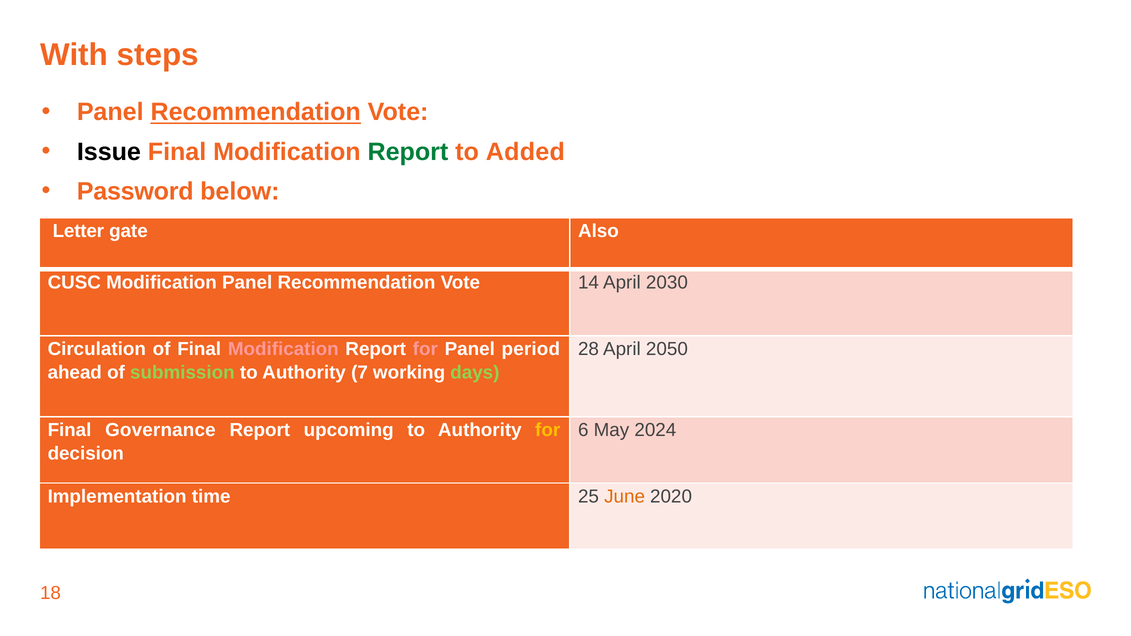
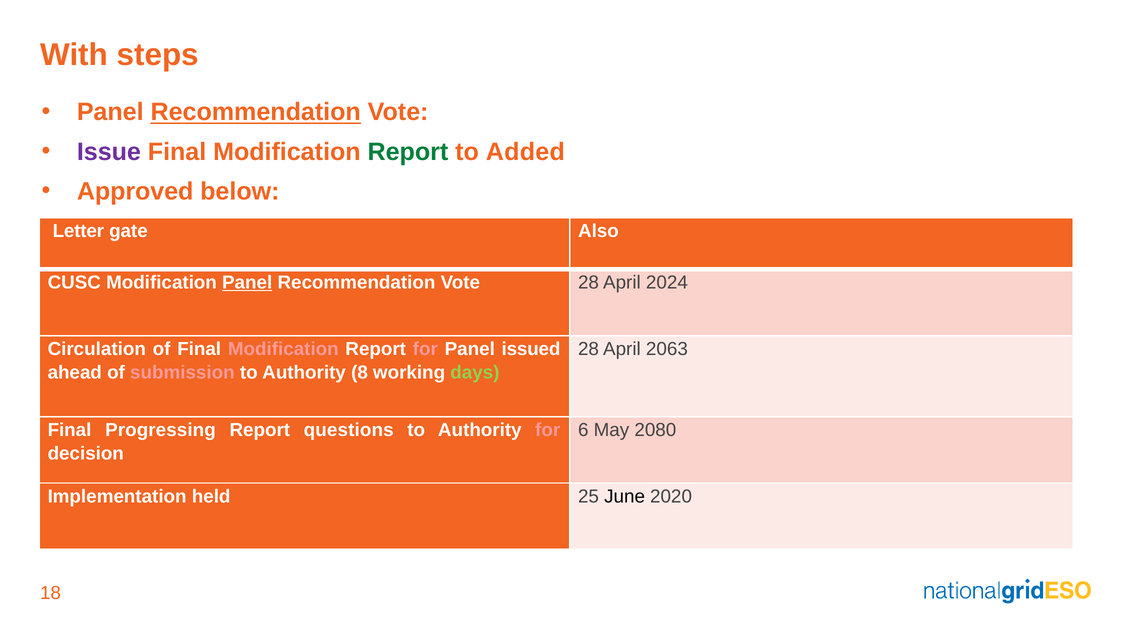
Issue colour: black -> purple
Password: Password -> Approved
Panel at (247, 283) underline: none -> present
Vote 14: 14 -> 28
2030: 2030 -> 2024
period: period -> issued
2050: 2050 -> 2063
submission colour: light green -> pink
7: 7 -> 8
Governance: Governance -> Progressing
upcoming: upcoming -> questions
for at (548, 430) colour: yellow -> pink
2024: 2024 -> 2080
time: time -> held
June colour: orange -> black
